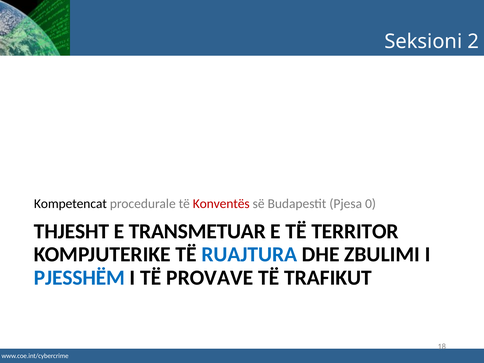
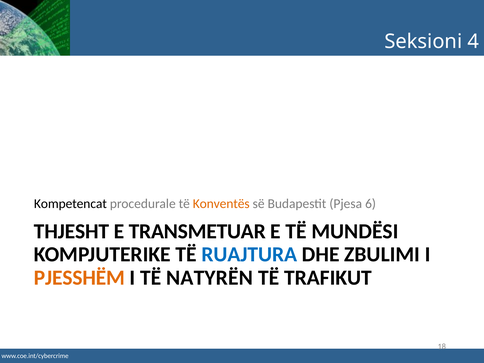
2: 2 -> 4
Konventës colour: red -> orange
0: 0 -> 6
TERRITOR: TERRITOR -> MUNDËSI
PJESSHËM colour: blue -> orange
PROVAVE: PROVAVE -> NATYRËN
